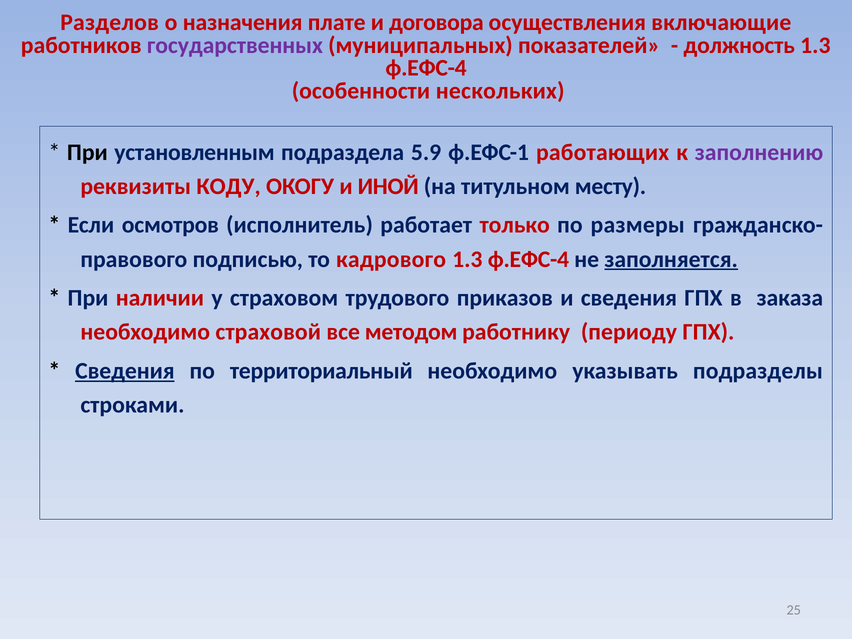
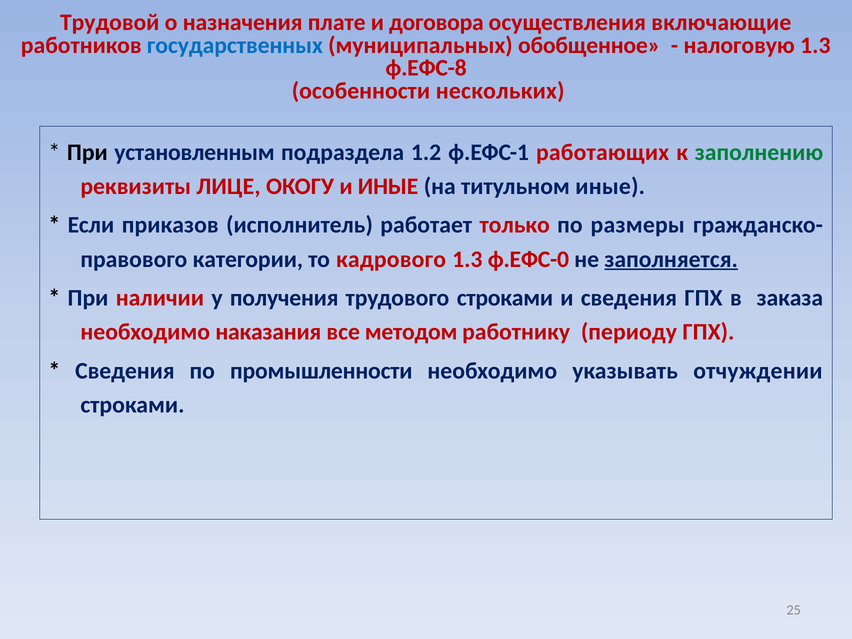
Разделов: Разделов -> Трудовой
государственных colour: purple -> blue
показателей: показателей -> обобщенное
должность: должность -> налоговую
ф.ЕФС-4 at (426, 68): ф.ЕФС-4 -> ф.ЕФС-8
5.9: 5.9 -> 1.2
заполнению colour: purple -> green
КОДУ: КОДУ -> ЛИЦЕ
и ИНОЙ: ИНОЙ -> ИНЫЕ
титульном месту: месту -> иные
осмотров: осмотров -> приказов
подписью: подписью -> категории
ф.ЕФС-4 at (528, 259): ф.ЕФС-4 -> ф.ЕФС-0
страховом: страховом -> получения
трудового приказов: приказов -> строками
страховой: страховой -> наказания
Сведения at (125, 371) underline: present -> none
территориальный: территориальный -> промышленности
подразделы: подразделы -> отчуждении
